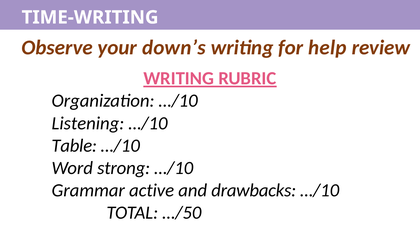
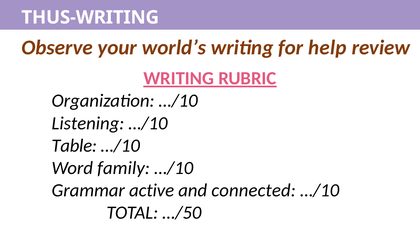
TIME-WRITING: TIME-WRITING -> THUS-WRITING
down’s: down’s -> world’s
strong: strong -> family
drawbacks: drawbacks -> connected
